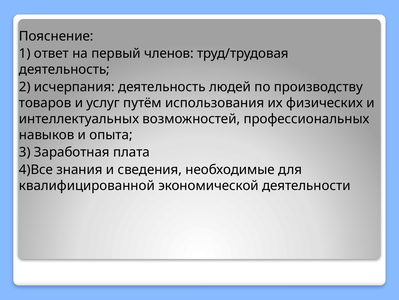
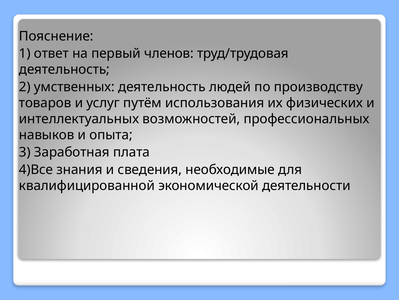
исчерпания: исчерпания -> умственных
